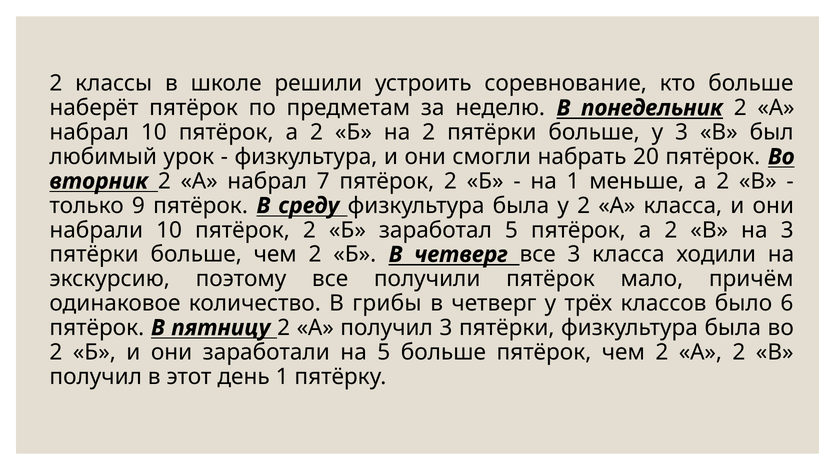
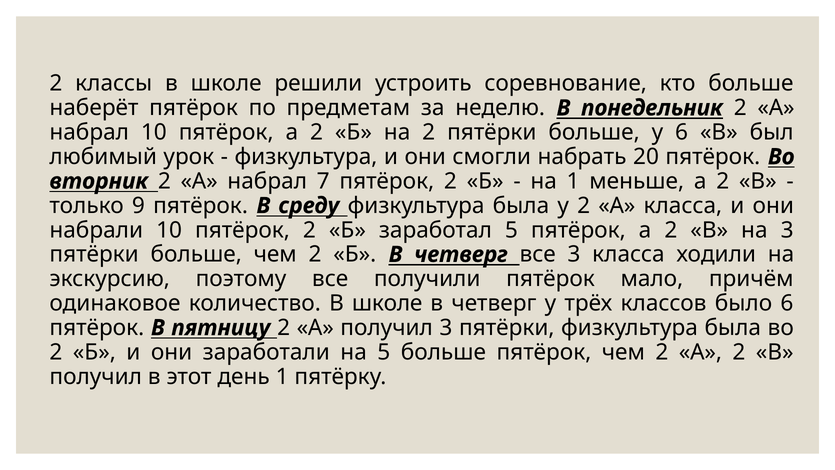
у 3: 3 -> 6
количество В грибы: грибы -> школе
